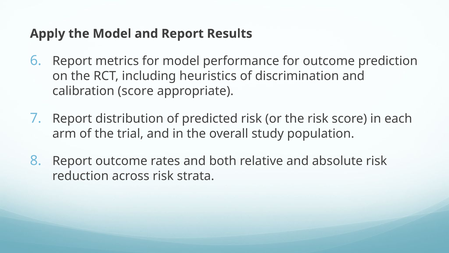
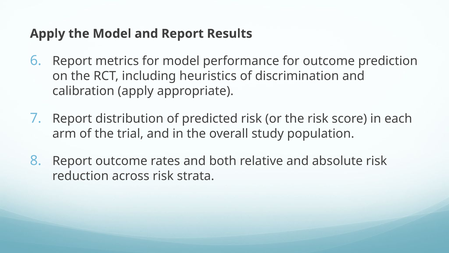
calibration score: score -> apply
